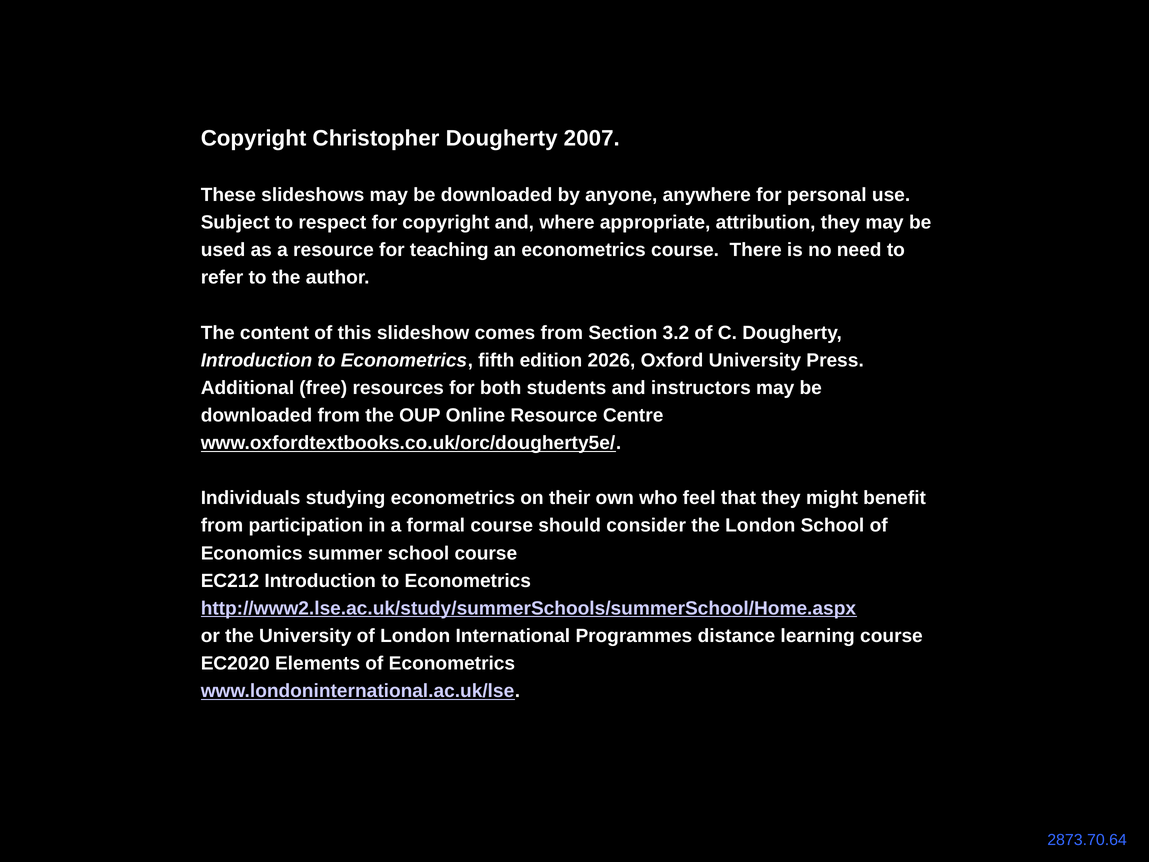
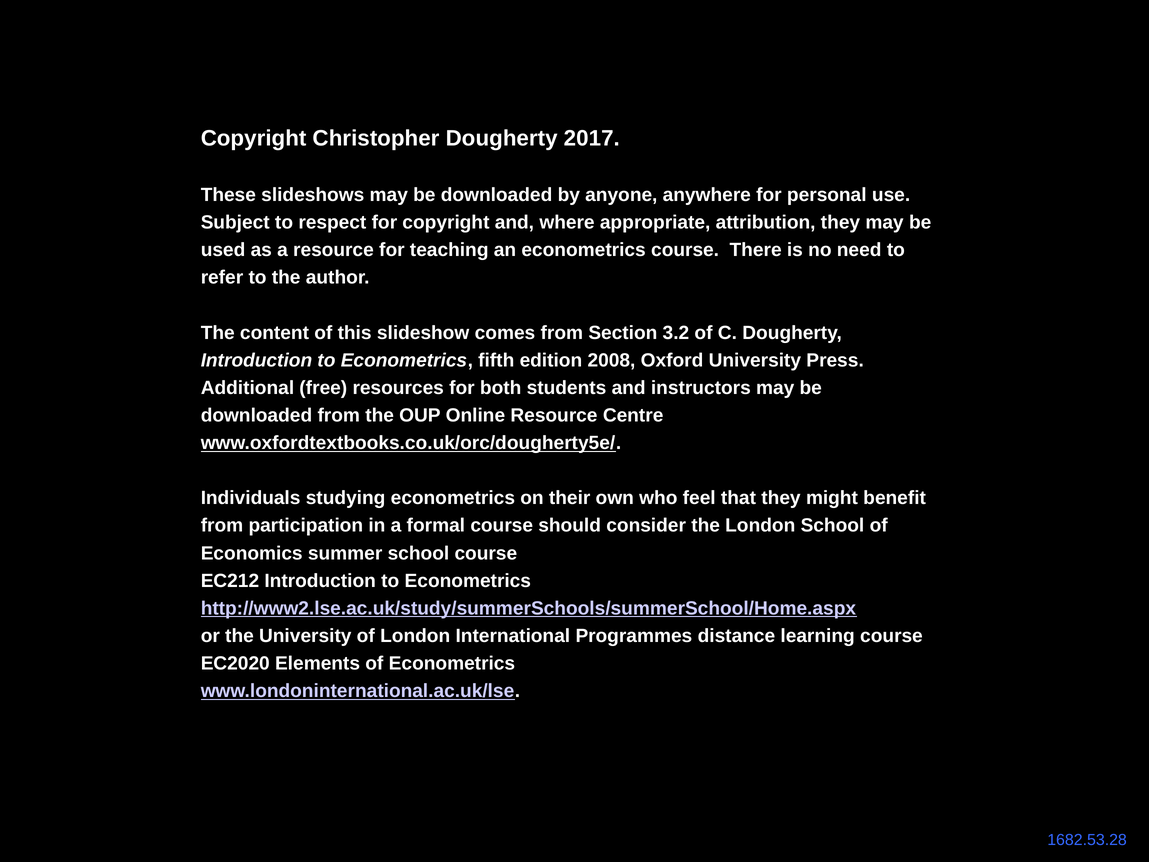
2007: 2007 -> 2017
2026: 2026 -> 2008
2873.70.64: 2873.70.64 -> 1682.53.28
